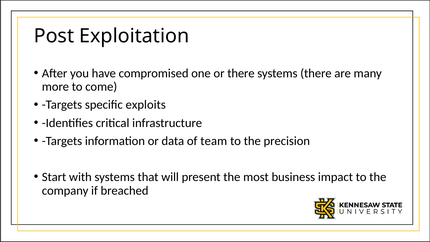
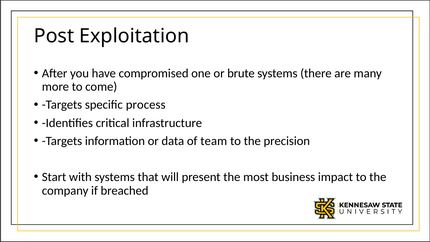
or there: there -> brute
exploits: exploits -> process
